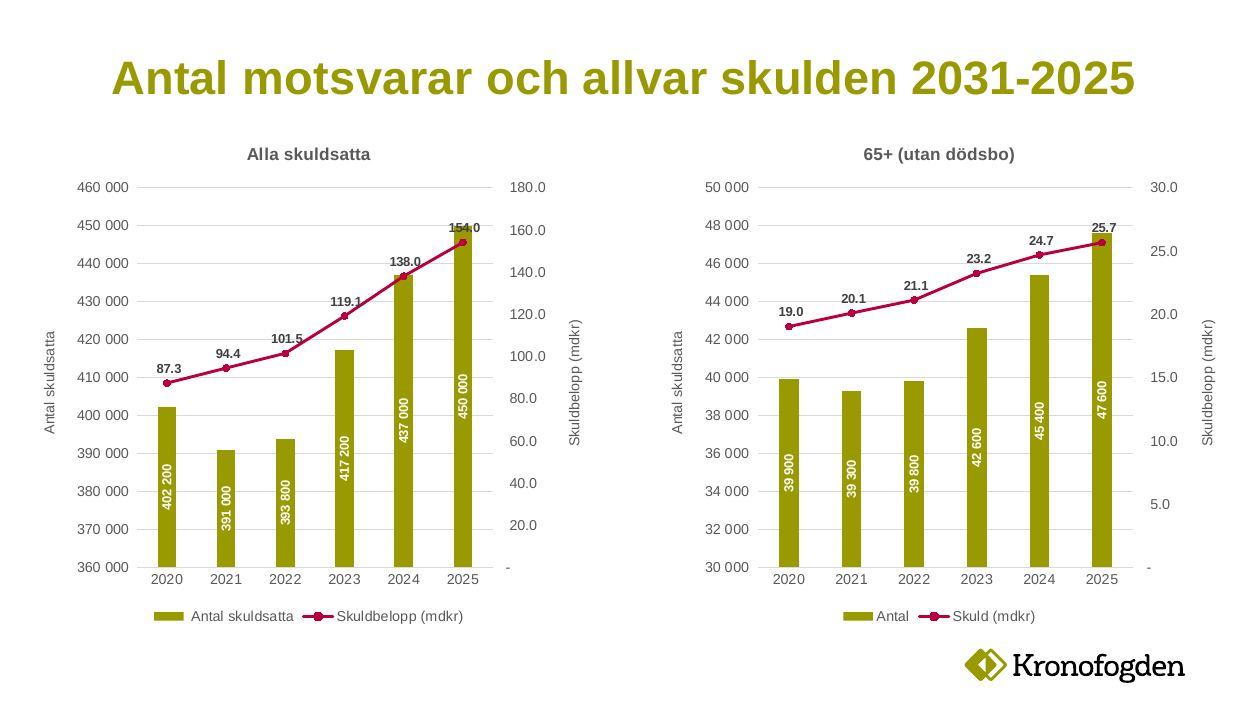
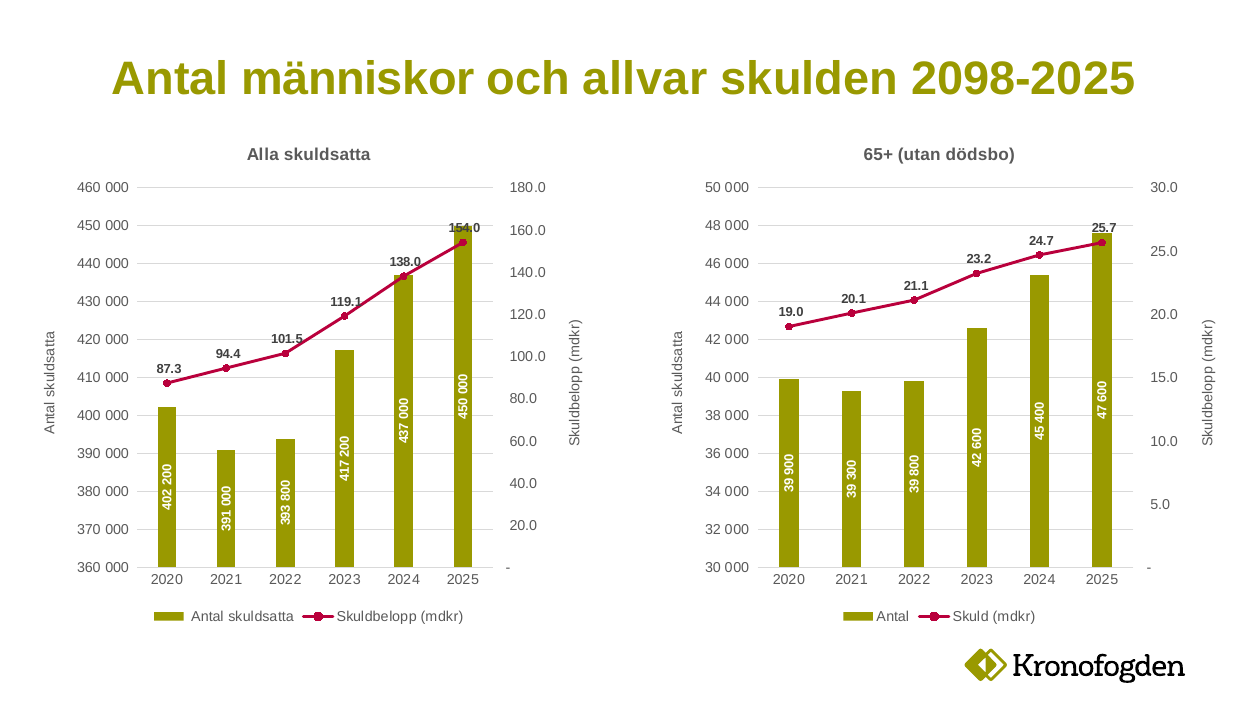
motsvarar: motsvarar -> människor
2031-2025: 2031-2025 -> 2098-2025
